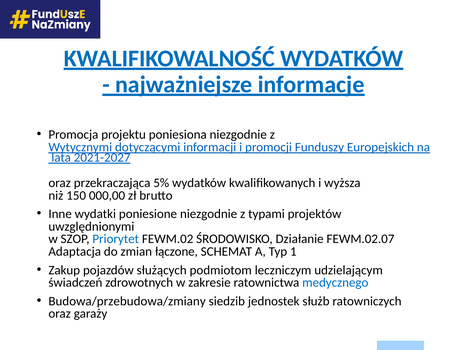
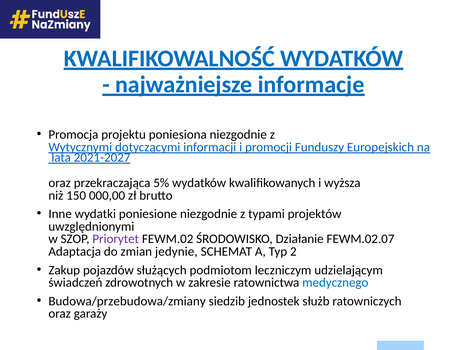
Priorytet colour: blue -> purple
łączone: łączone -> jedynie
1: 1 -> 2
